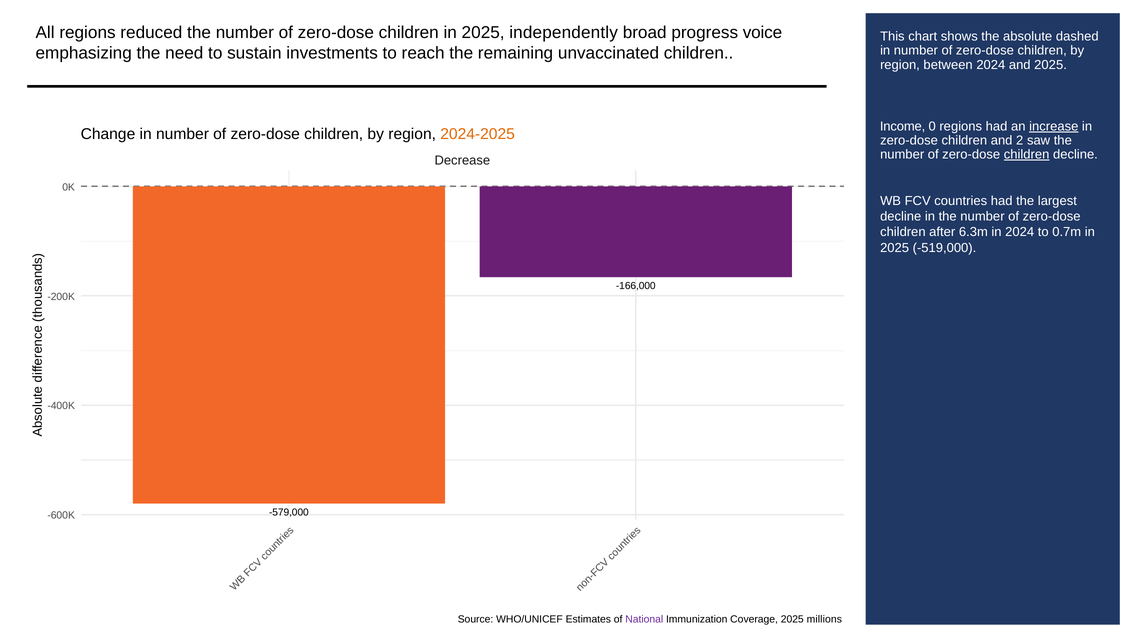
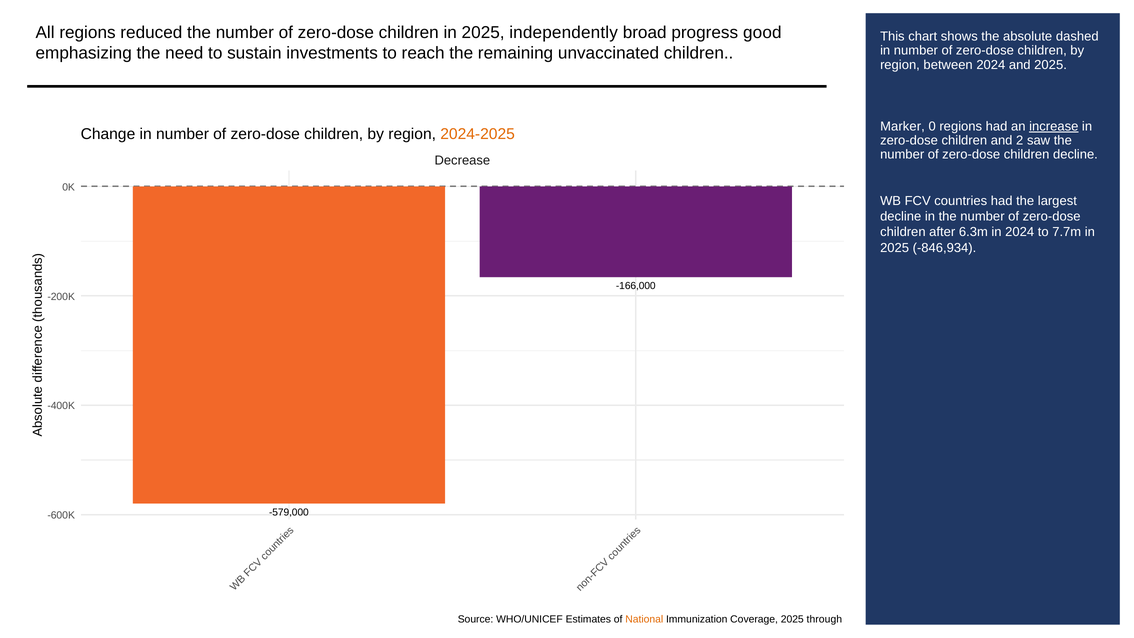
voice: voice -> good
Income: Income -> Marker
children at (1027, 154) underline: present -> none
0.7m: 0.7m -> 7.7m
-519,000: -519,000 -> -846,934
National colour: purple -> orange
millions: millions -> through
